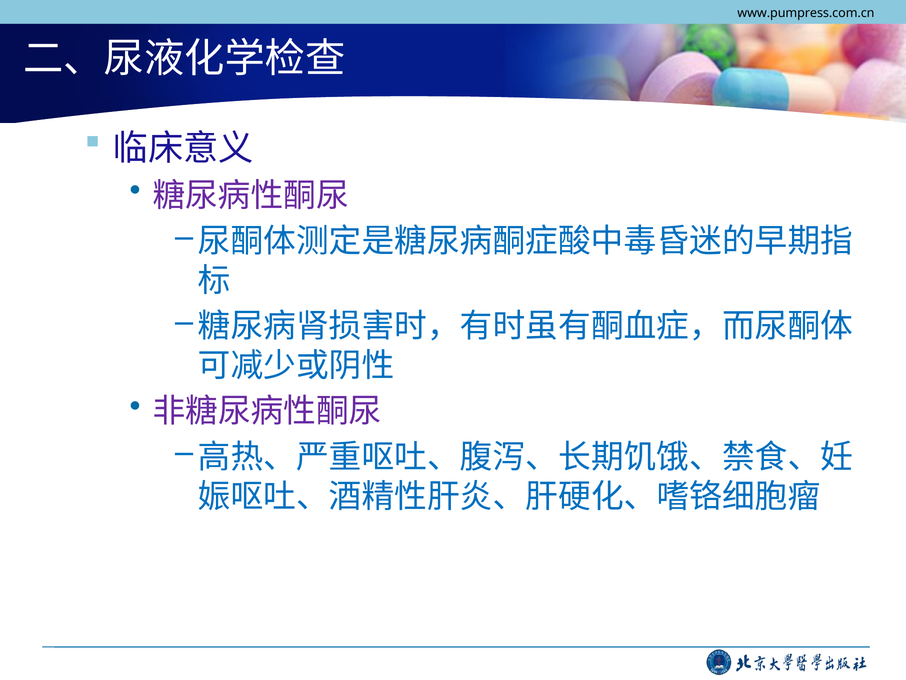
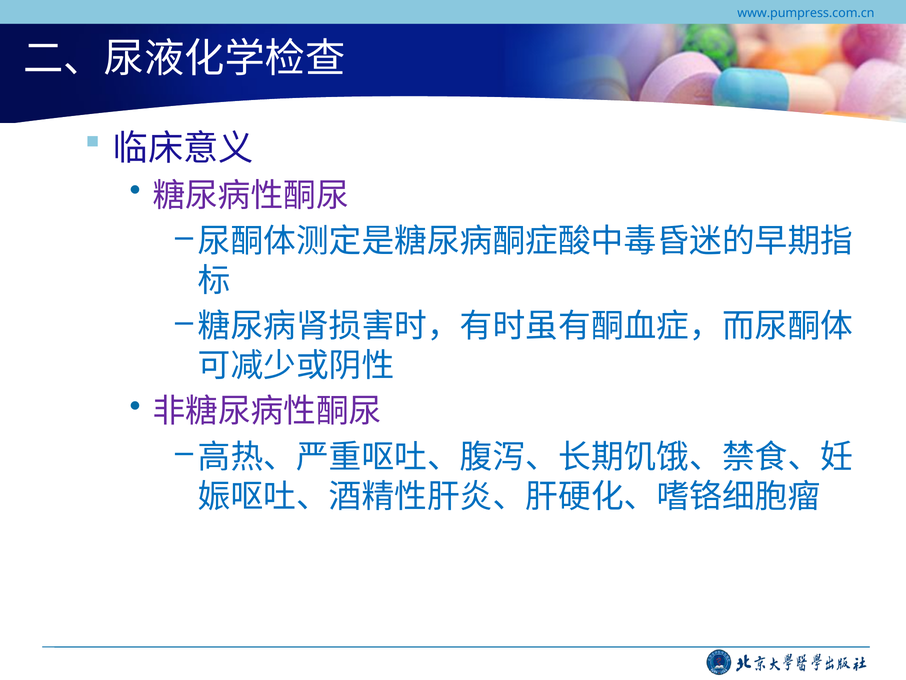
www.pumpress.com.cn colour: black -> blue
